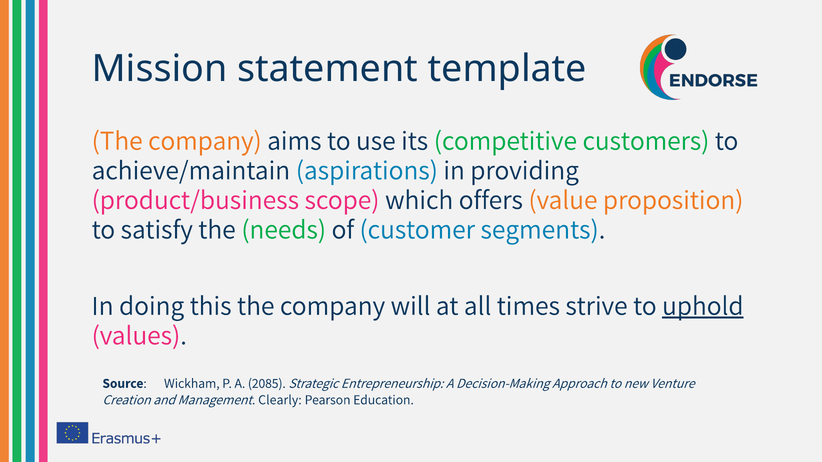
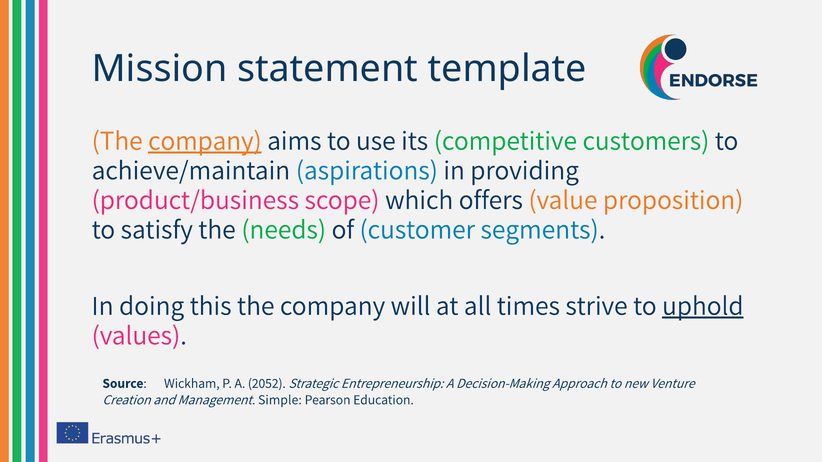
company at (205, 141) underline: none -> present
2085: 2085 -> 2052
Clearly: Clearly -> Simple
